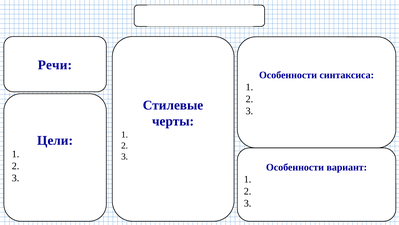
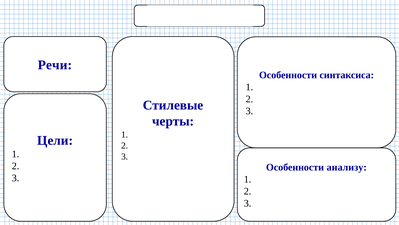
вариант: вариант -> анализу
